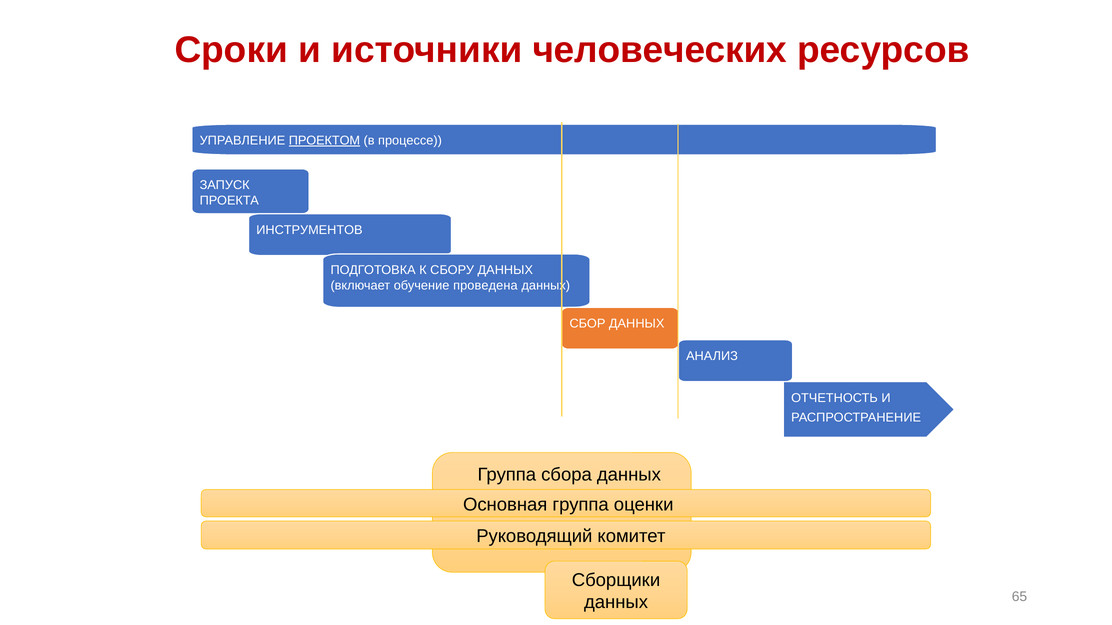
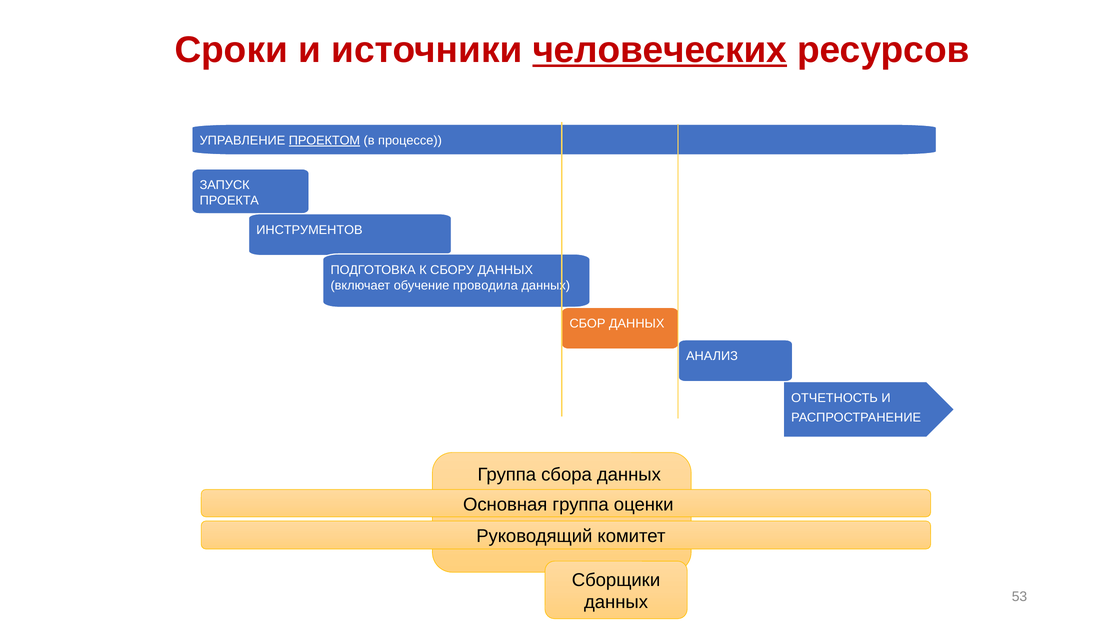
человеческих underline: none -> present
проведена: проведена -> проводила
65: 65 -> 53
